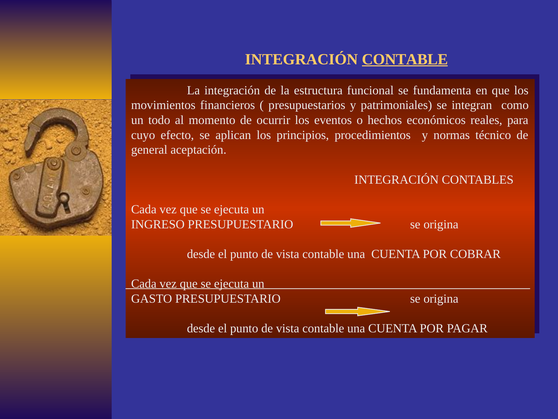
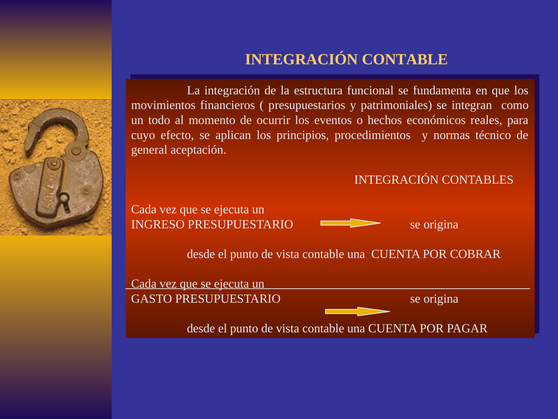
CONTABLE at (405, 59) underline: present -> none
